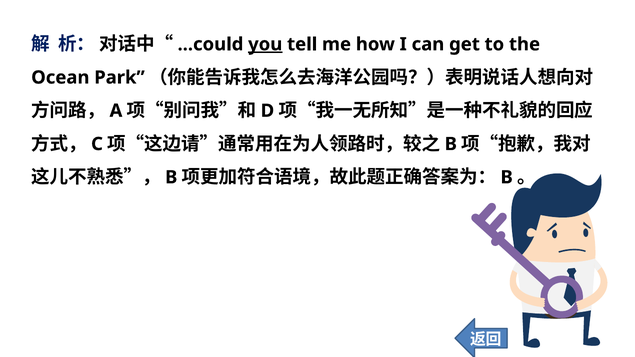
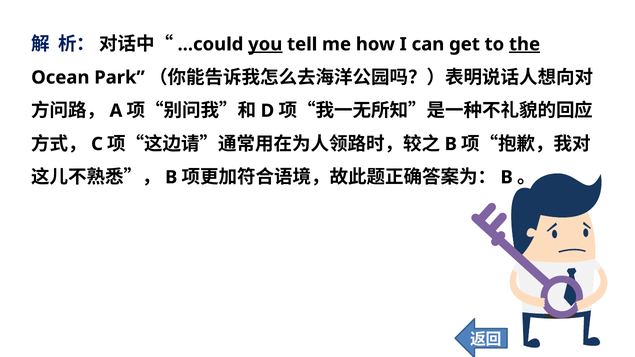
the underline: none -> present
